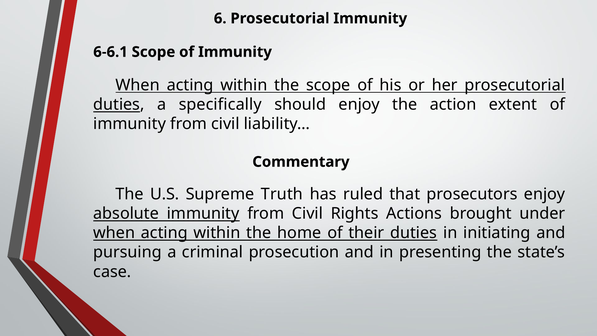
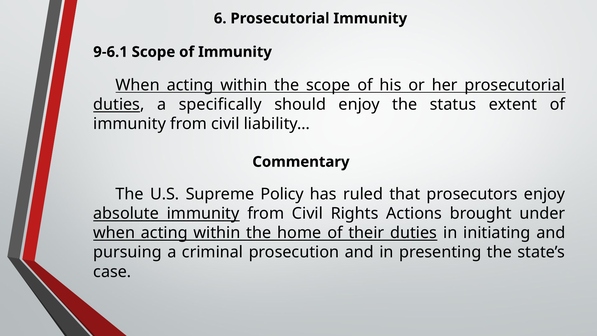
6-6.1: 6-6.1 -> 9-6.1
action: action -> status
Truth: Truth -> Policy
